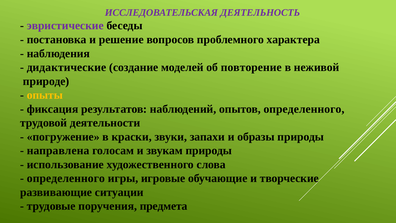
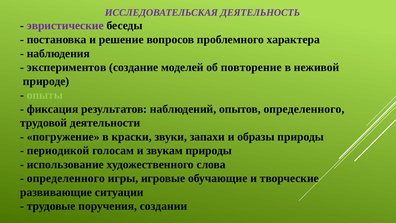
дидактические: дидактические -> экспериментов
опыты colour: yellow -> light green
направлена: направлена -> периодикой
предмета: предмета -> создании
